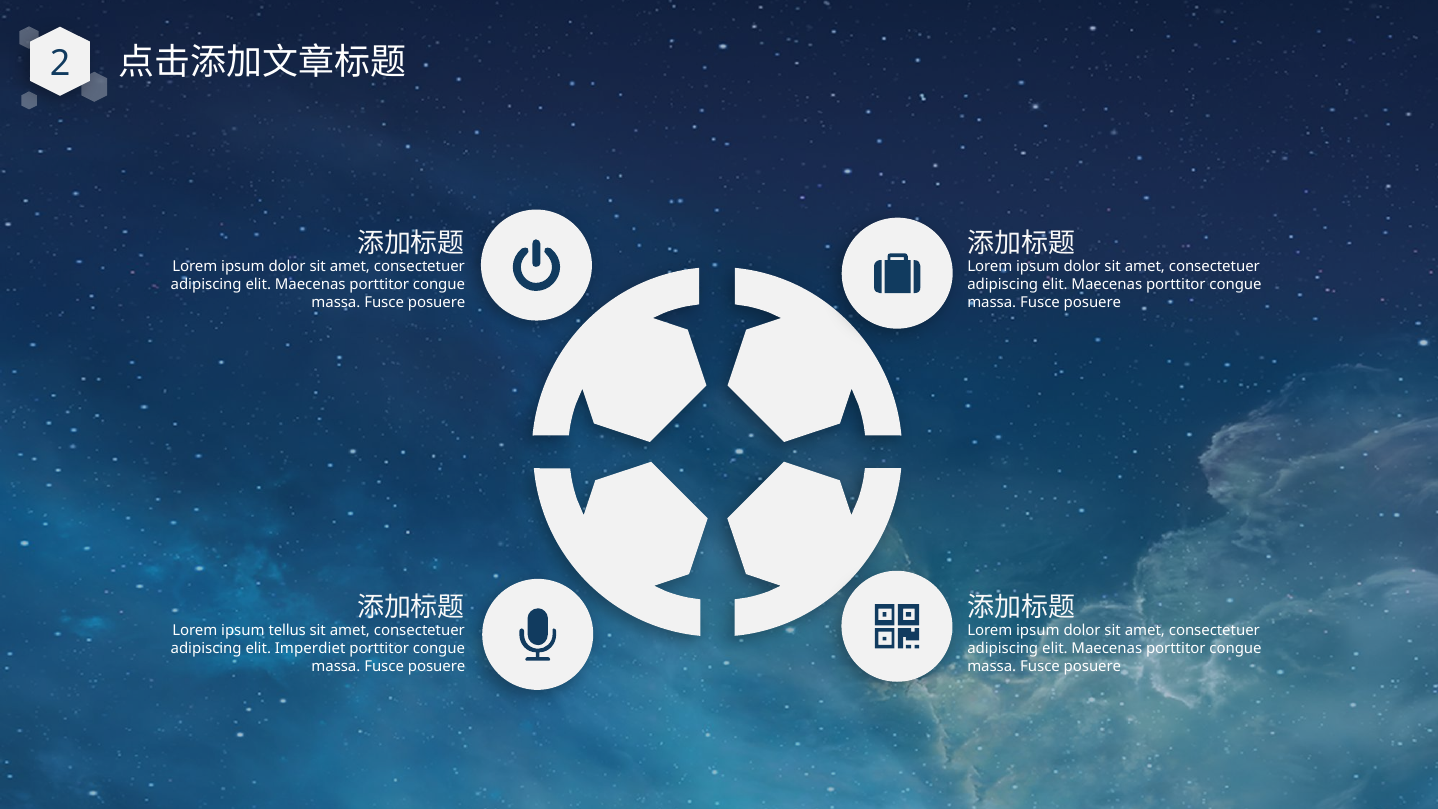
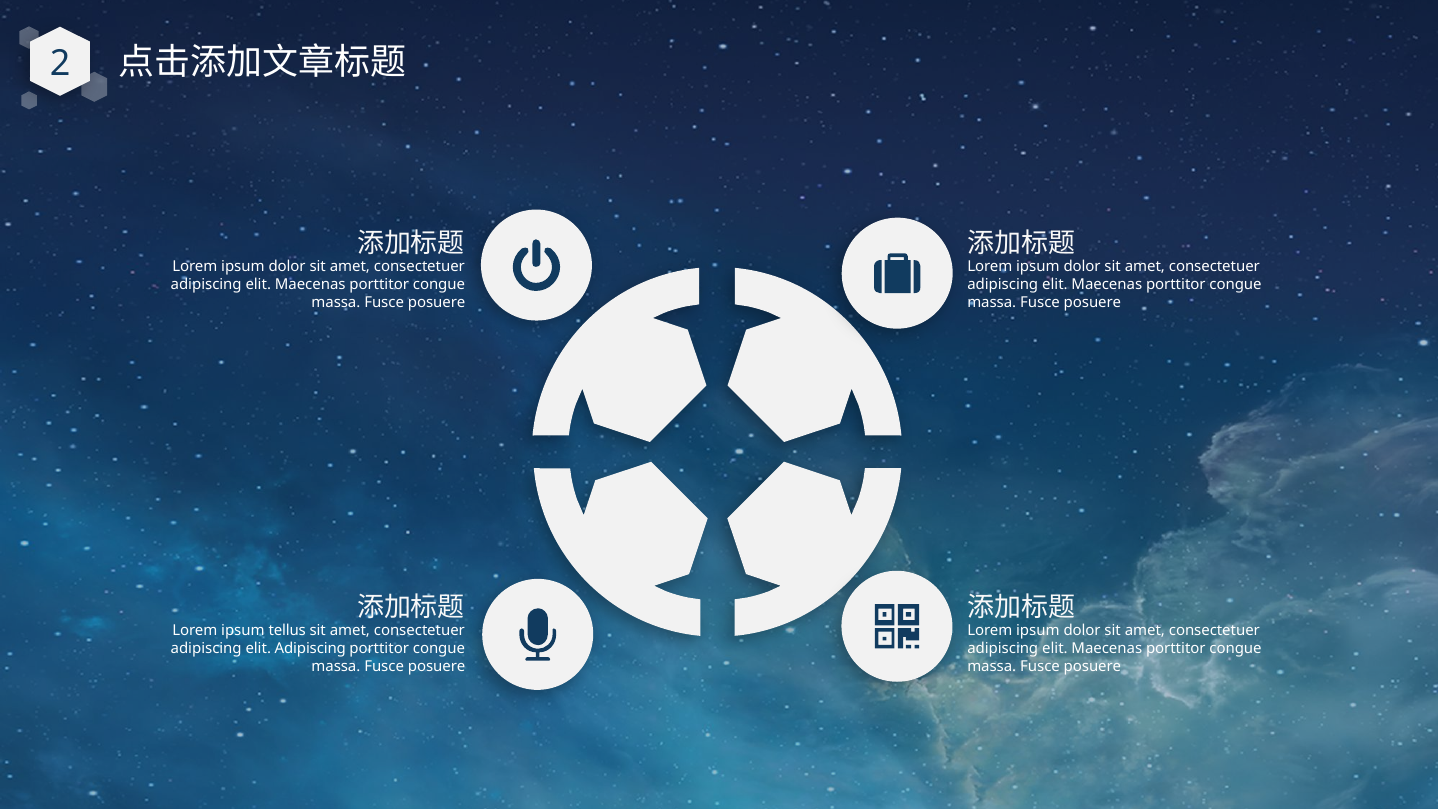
elit Imperdiet: Imperdiet -> Adipiscing
